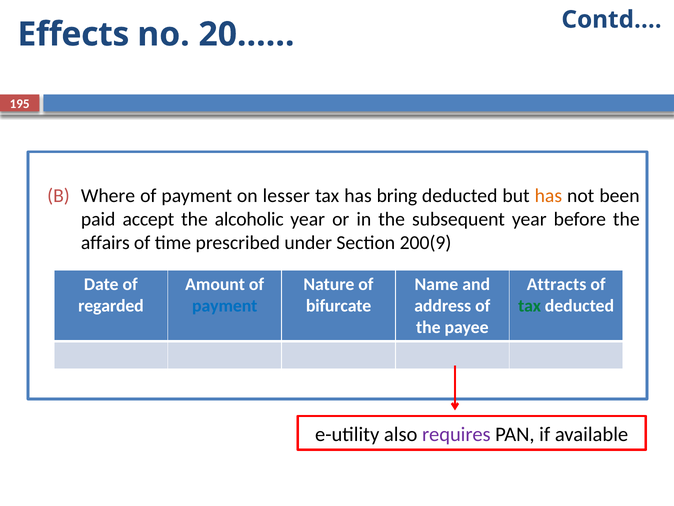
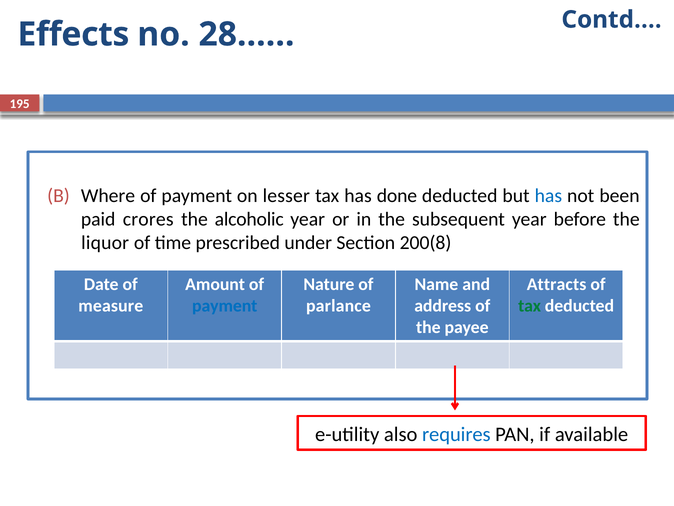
20……: 20…… -> 28……
bring: bring -> done
has at (548, 195) colour: orange -> blue
accept: accept -> crores
affairs: affairs -> liquor
200(9: 200(9 -> 200(8
regarded: regarded -> measure
bifurcate: bifurcate -> parlance
requires colour: purple -> blue
